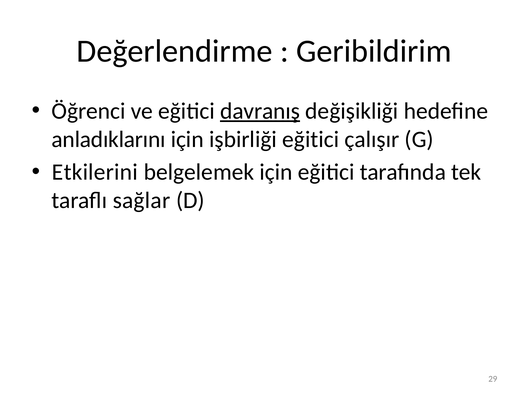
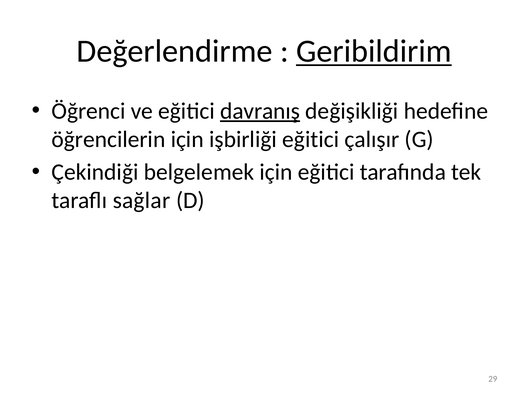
Geribildirim underline: none -> present
anladıklarını: anladıklarını -> öğrencilerin
Etkilerini: Etkilerini -> Çekindiği
